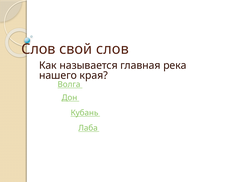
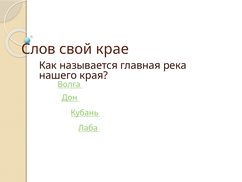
свой слов: слов -> крае
